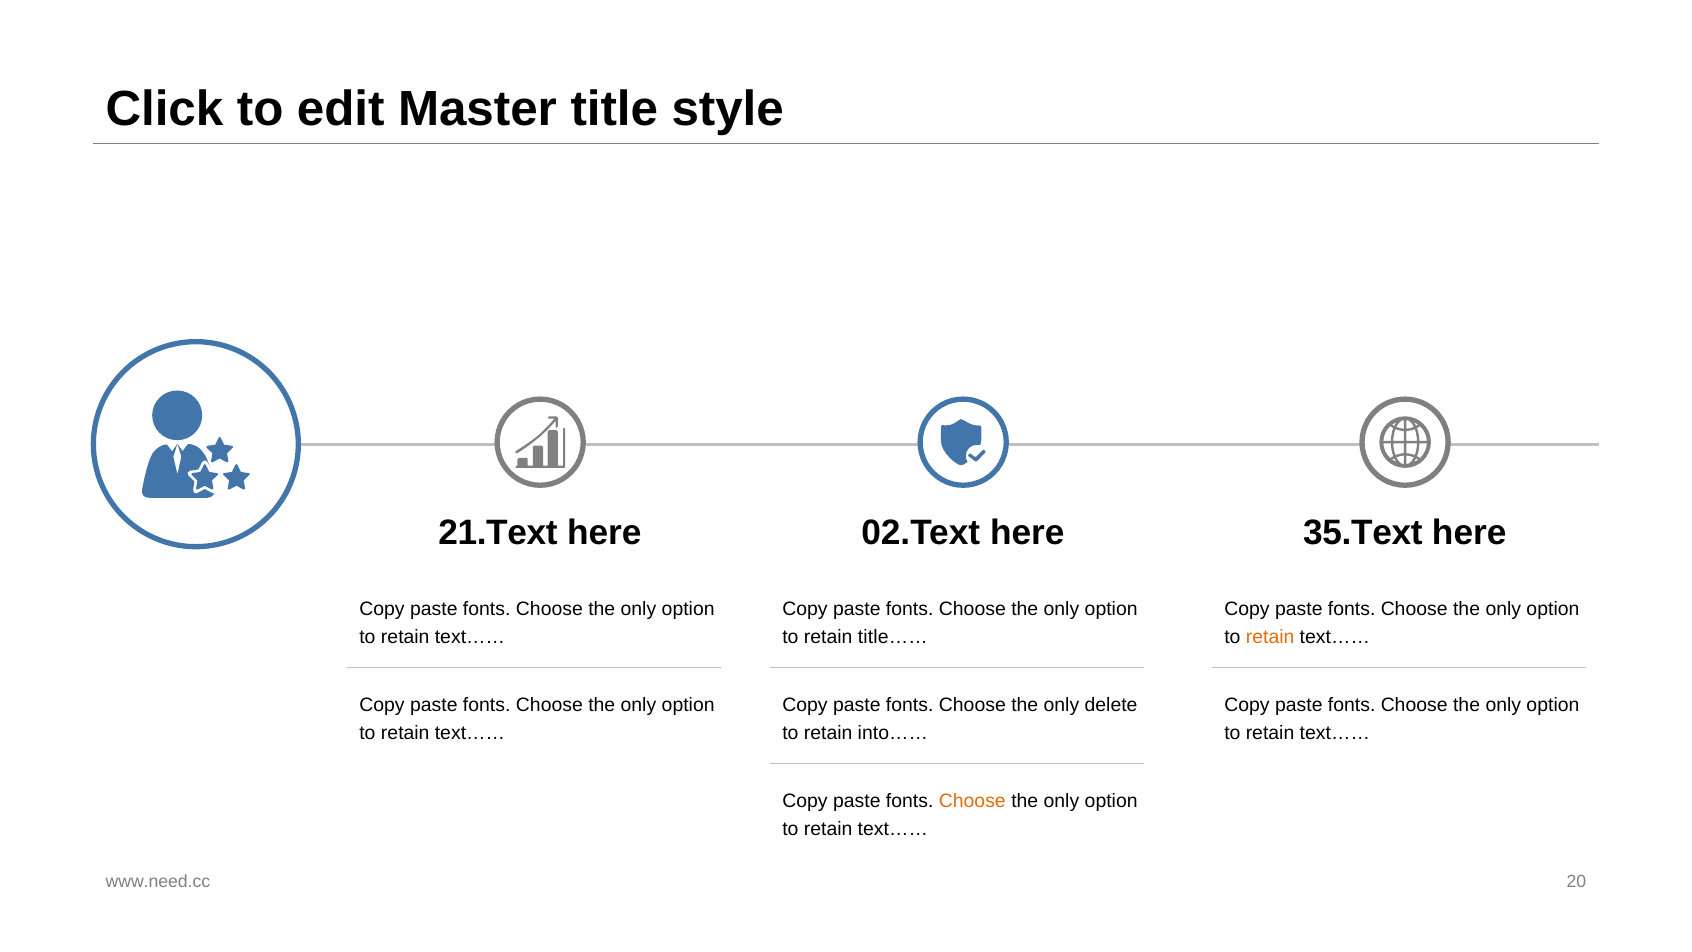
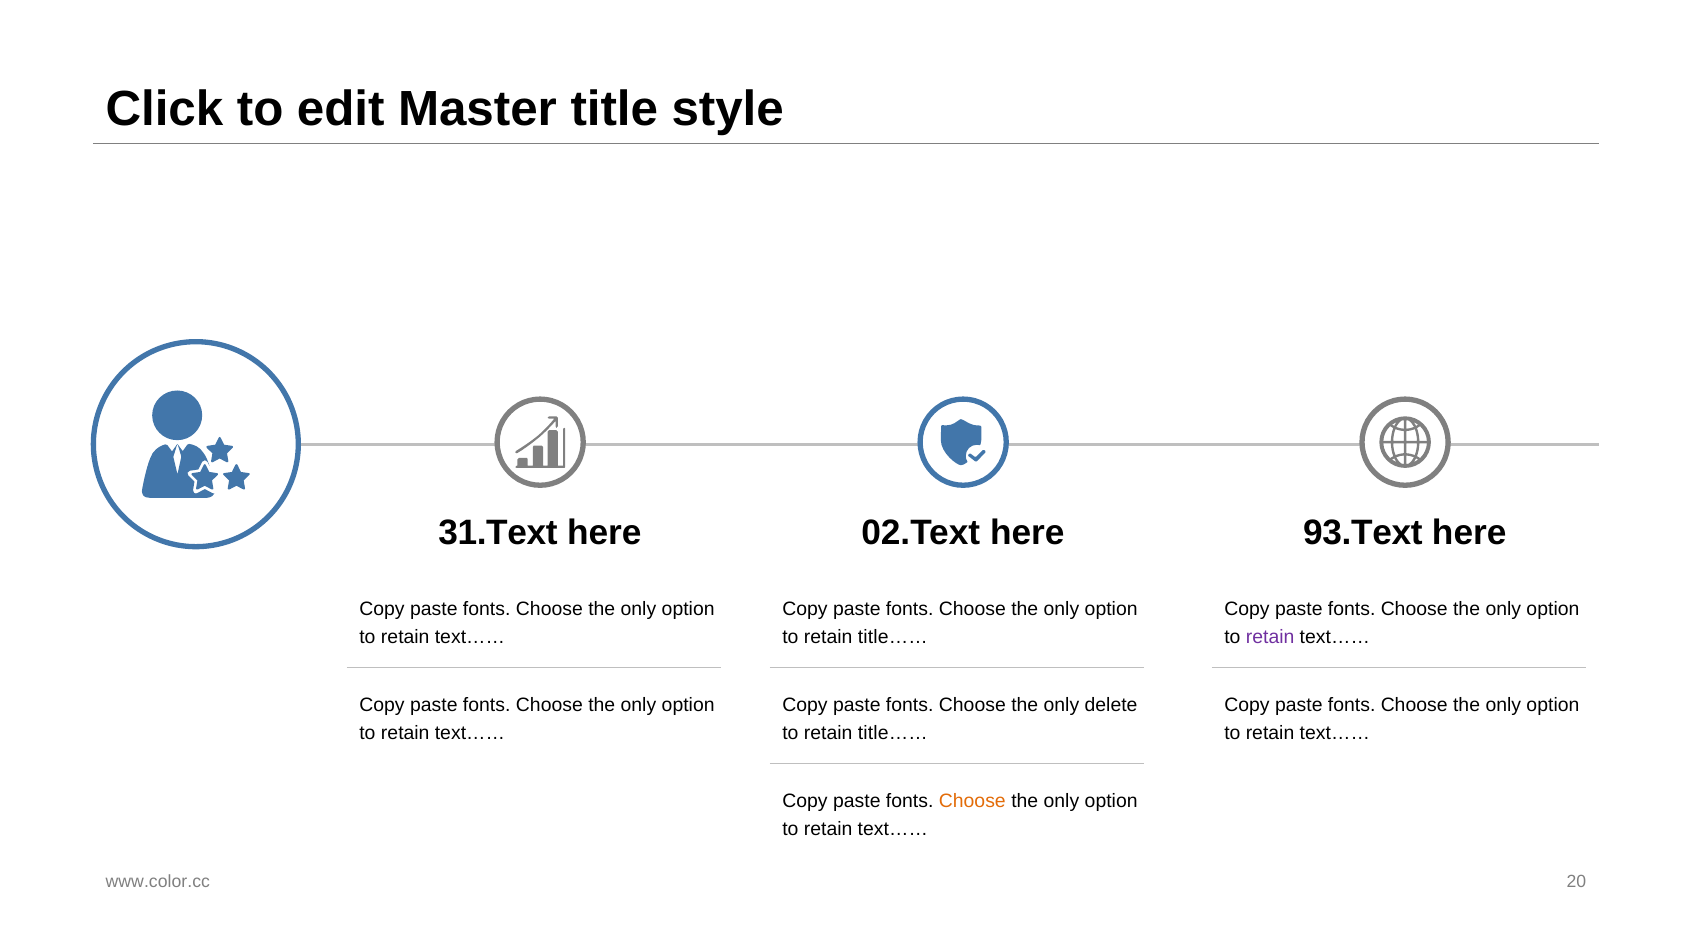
21.Text: 21.Text -> 31.Text
35.Text: 35.Text -> 93.Text
retain at (1270, 637) colour: orange -> purple
into…… at (893, 733): into…… -> title……
www.need.cc: www.need.cc -> www.color.cc
